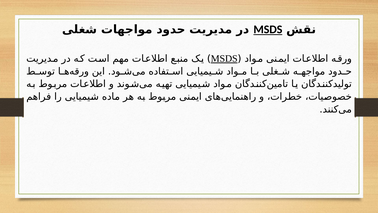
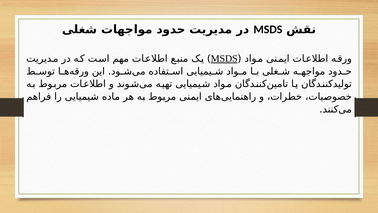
MSDS at (268, 29) underline: present -> none
